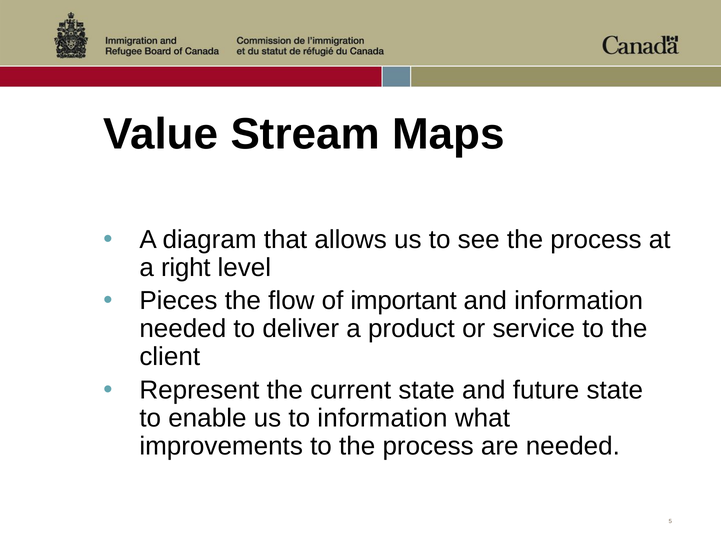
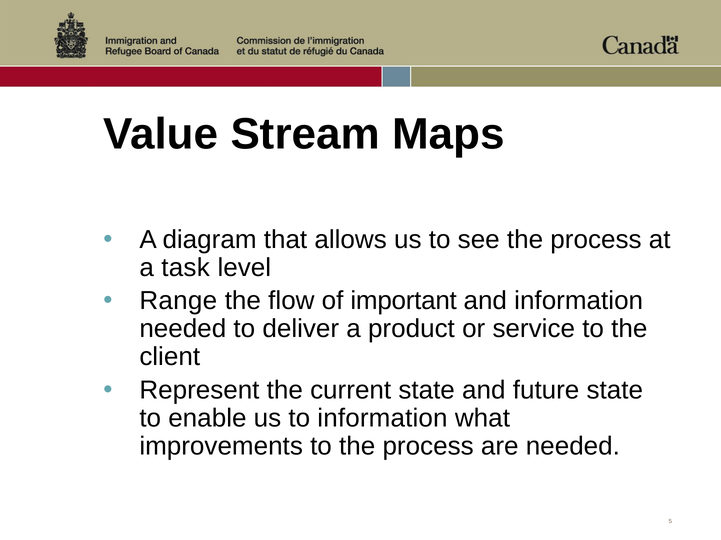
right: right -> task
Pieces: Pieces -> Range
